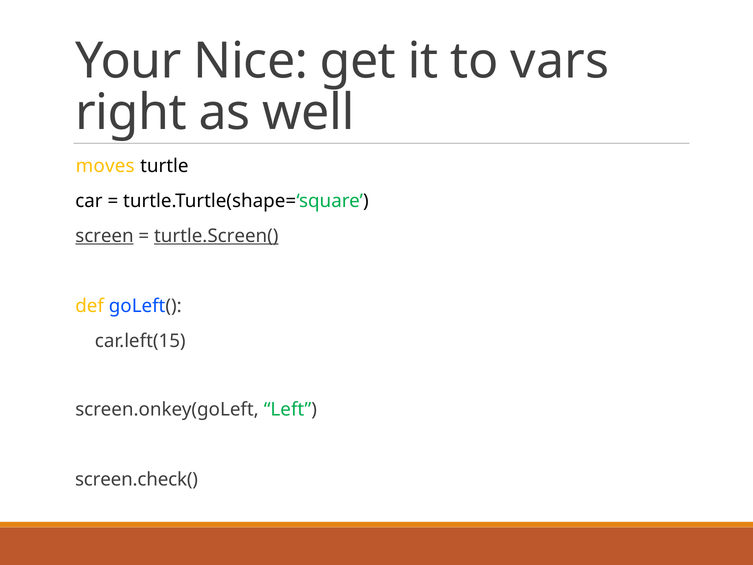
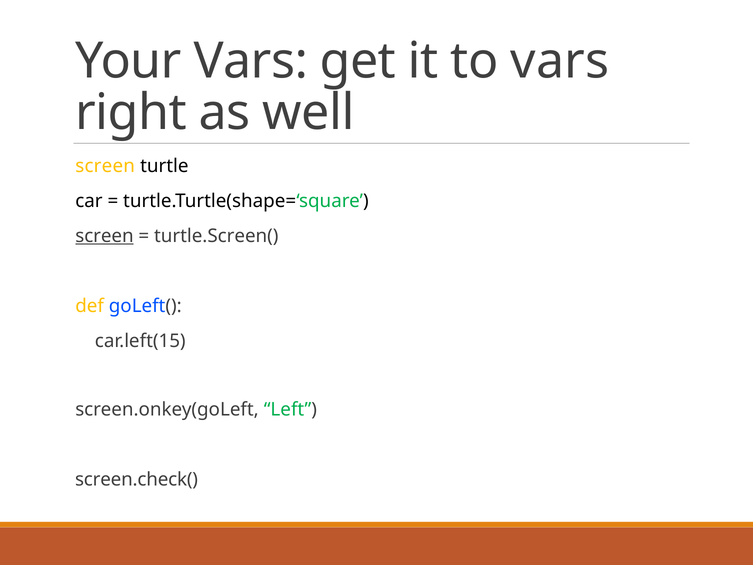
Your Nice: Nice -> Vars
moves at (105, 166): moves -> screen
turtle.Screen( underline: present -> none
